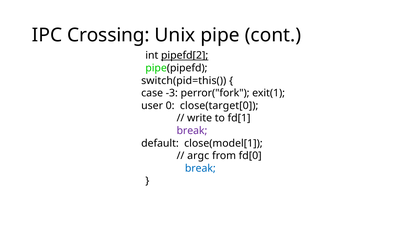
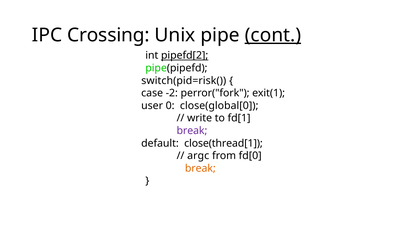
cont underline: none -> present
switch(pid=this(: switch(pid=this( -> switch(pid=risk(
-3: -3 -> -2
close(target[0: close(target[0 -> close(global[0
close(model[1: close(model[1 -> close(thread[1
break at (200, 169) colour: blue -> orange
